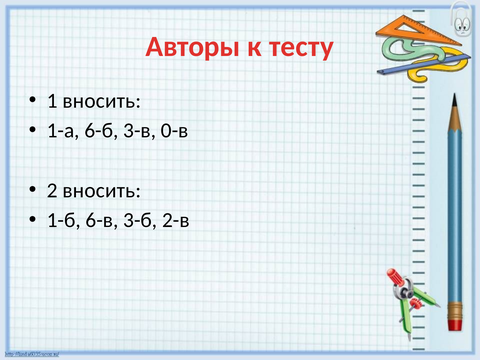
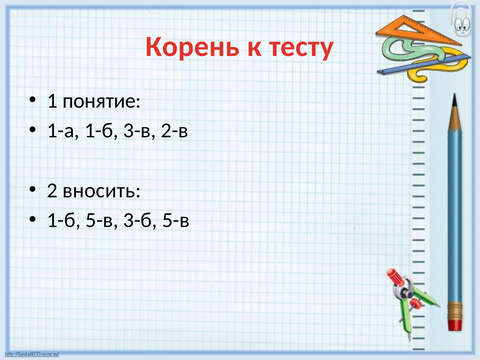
Авторы: Авторы -> Корень
1 вносить: вносить -> понятие
1-а 6-б: 6-б -> 1-б
0-в: 0-в -> 2-в
1-б 6-в: 6-в -> 5-в
3-б 2-в: 2-в -> 5-в
